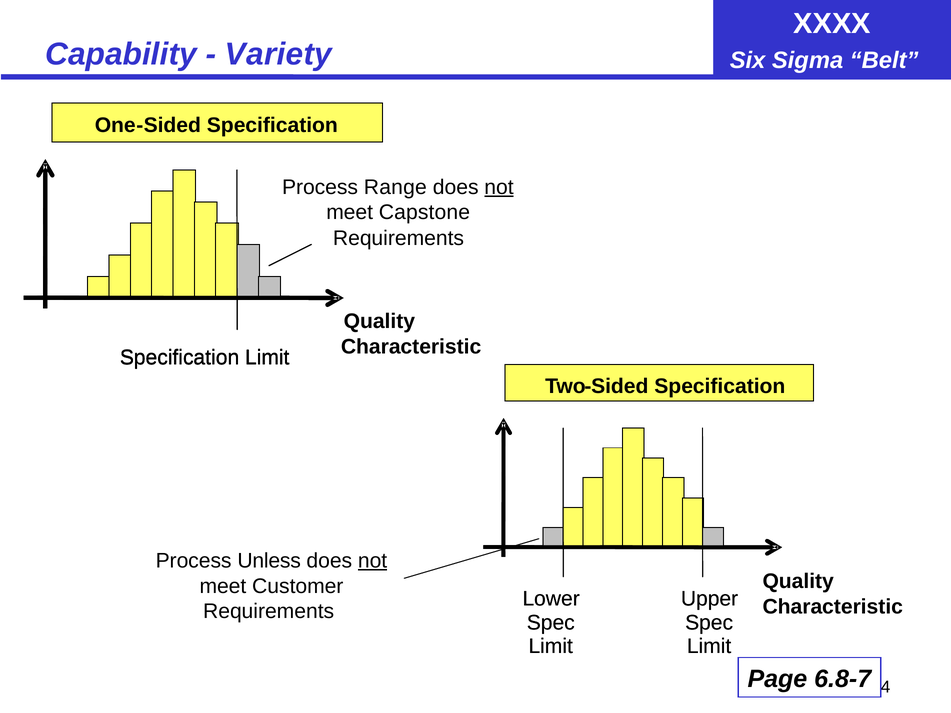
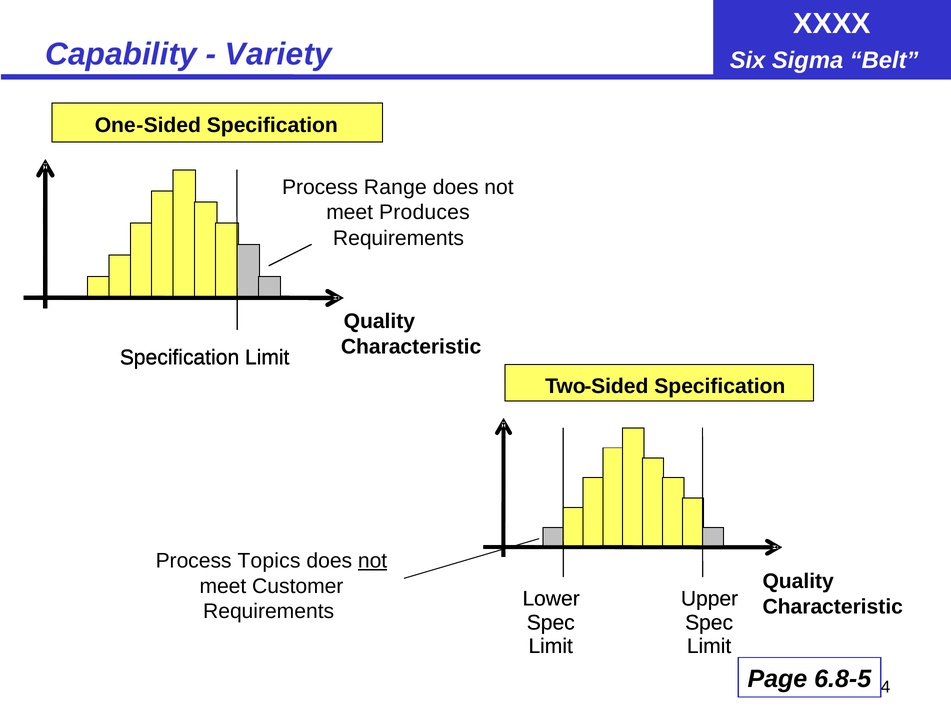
not at (499, 187) underline: present -> none
Capstone: Capstone -> Produces
Unless: Unless -> Topics
6.8-7: 6.8-7 -> 6.8-5
